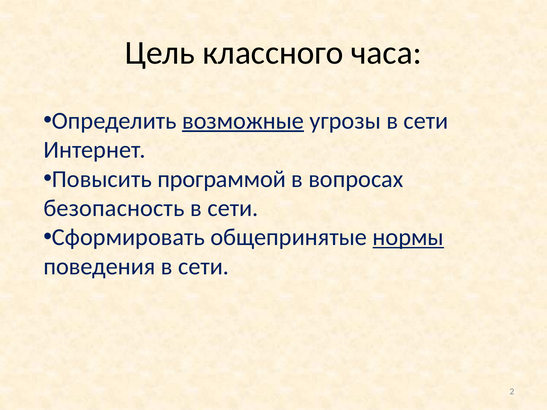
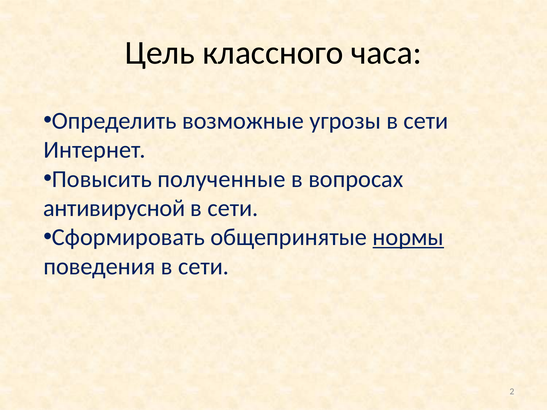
возможные underline: present -> none
программой: программой -> полученные
безопасность: безопасность -> антивирусной
